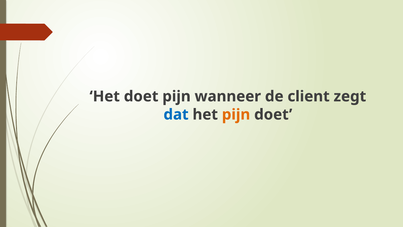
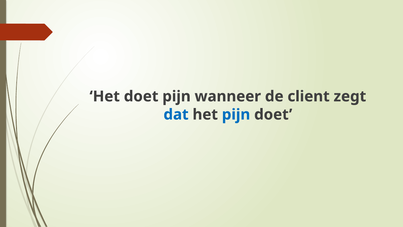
pijn at (236, 114) colour: orange -> blue
